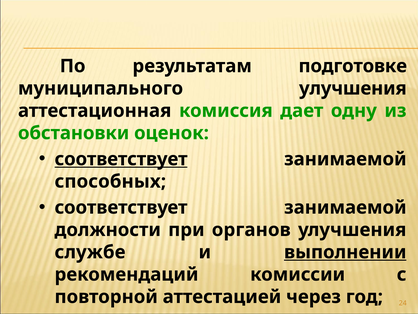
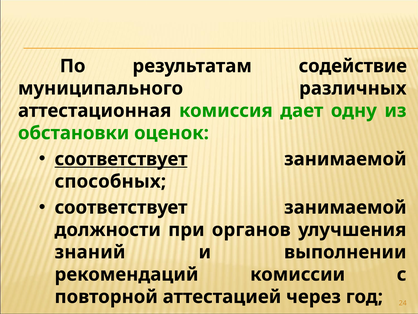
подготовке: подготовке -> содействие
муниципального улучшения: улучшения -> различных
службе: службе -> знаний
выполнении underline: present -> none
